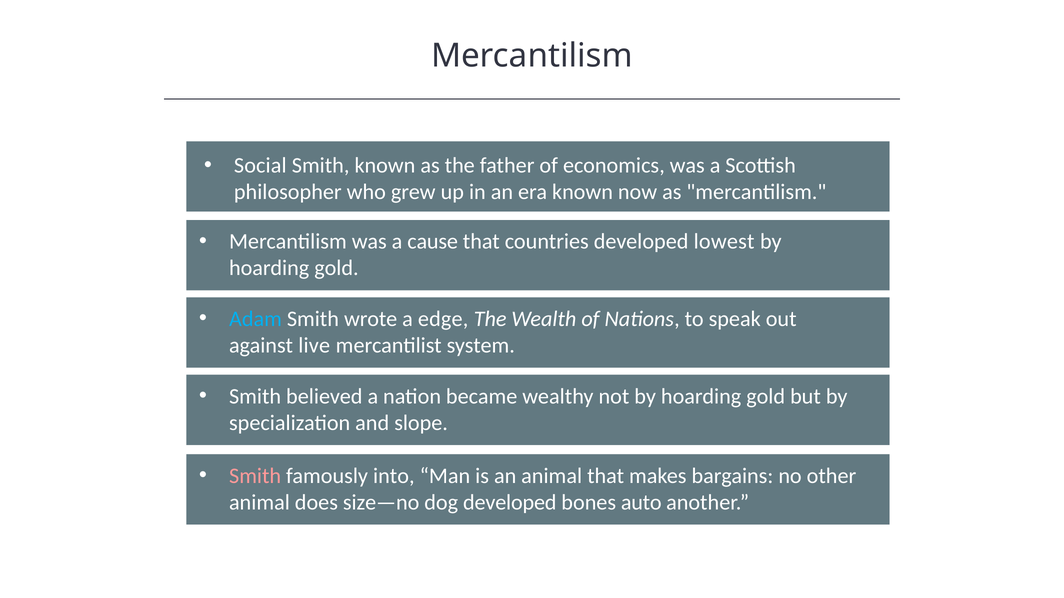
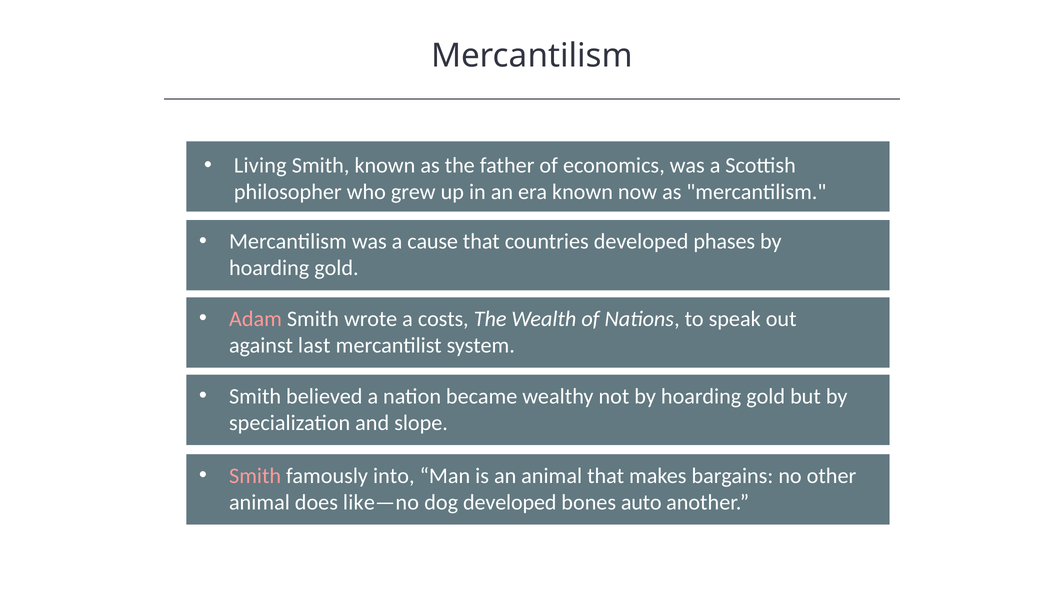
Social: Social -> Living
lowest: lowest -> phases
Adam colour: light blue -> pink
edge: edge -> costs
live: live -> last
size—no: size—no -> like—no
